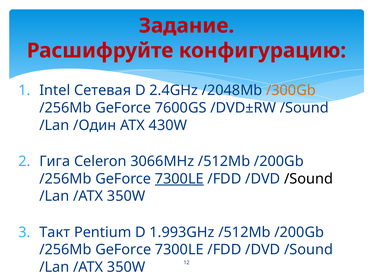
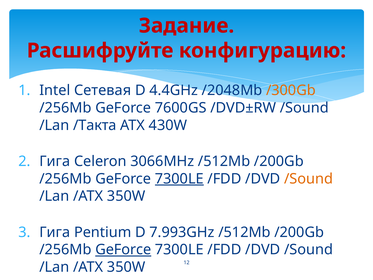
2.4GHz: 2.4GHz -> 4.4GHz
/Один: /Один -> /Такта
/Sound at (309, 179) colour: black -> orange
Такт at (55, 232): Такт -> Гига
1.993GHz: 1.993GHz -> 7.993GHz
GeForce at (123, 249) underline: none -> present
